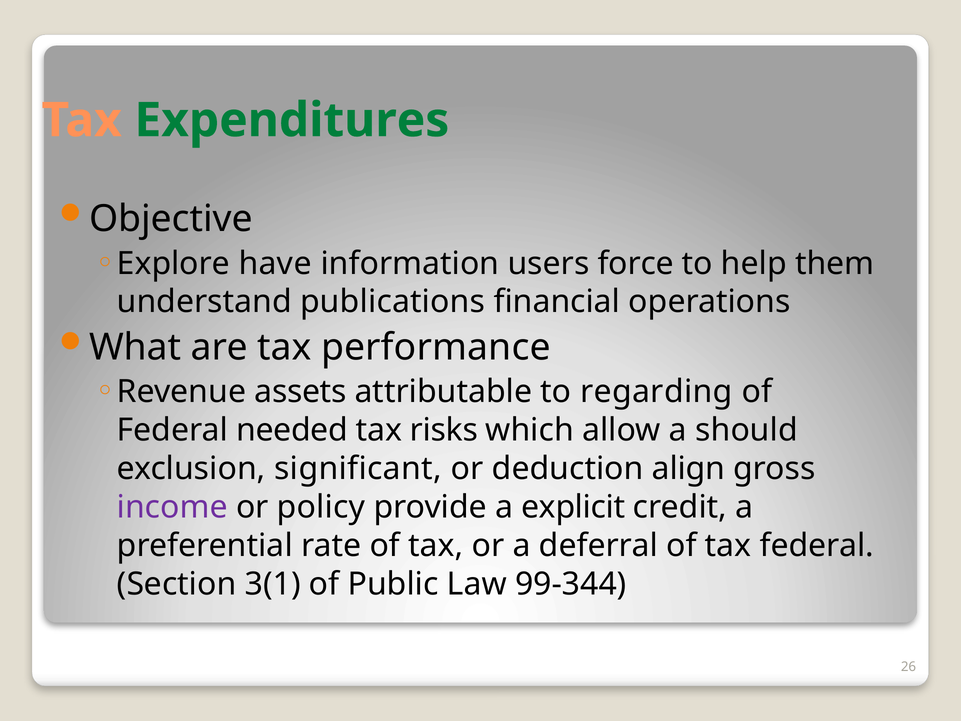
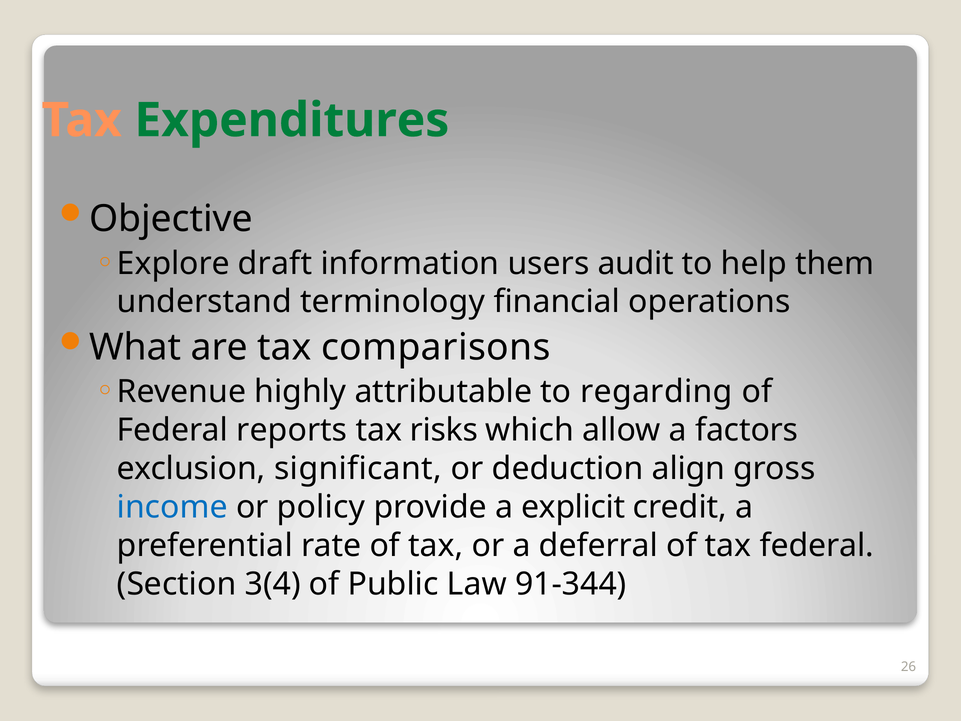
have: have -> draft
force: force -> audit
publications: publications -> terminology
performance: performance -> comparisons
assets: assets -> highly
needed: needed -> reports
should: should -> factors
income colour: purple -> blue
3(1: 3(1 -> 3(4
99-344: 99-344 -> 91-344
